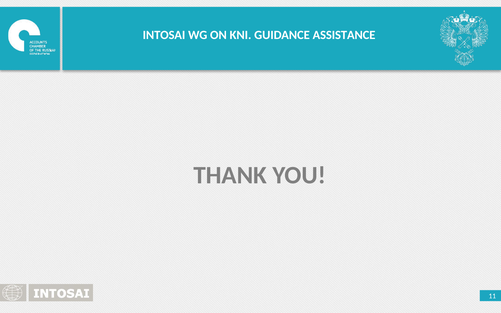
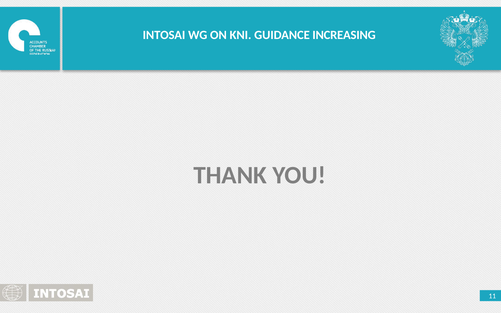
ASSISTANCE: ASSISTANCE -> INCREASING
